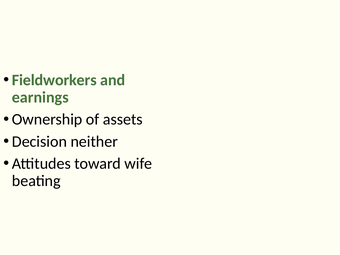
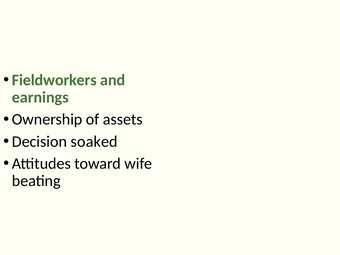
neither: neither -> soaked
